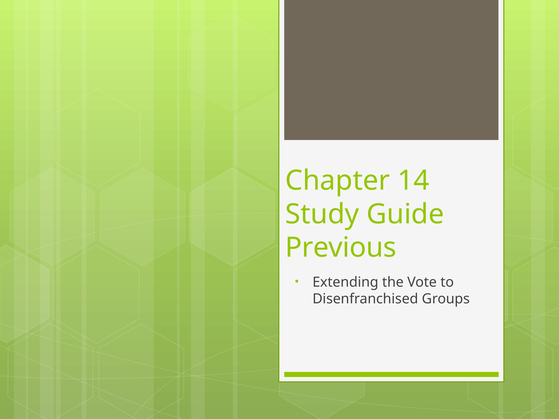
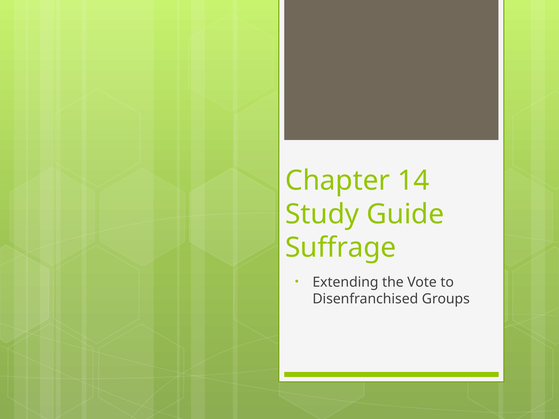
Previous: Previous -> Suffrage
